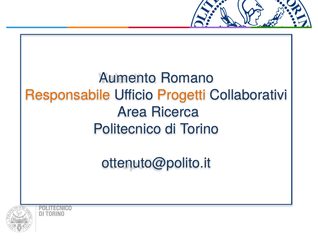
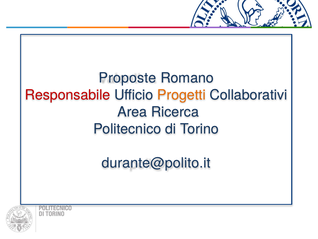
Aumento: Aumento -> Proposte
Responsabile colour: orange -> red
ottenuto@polito.it: ottenuto@polito.it -> durante@polito.it
